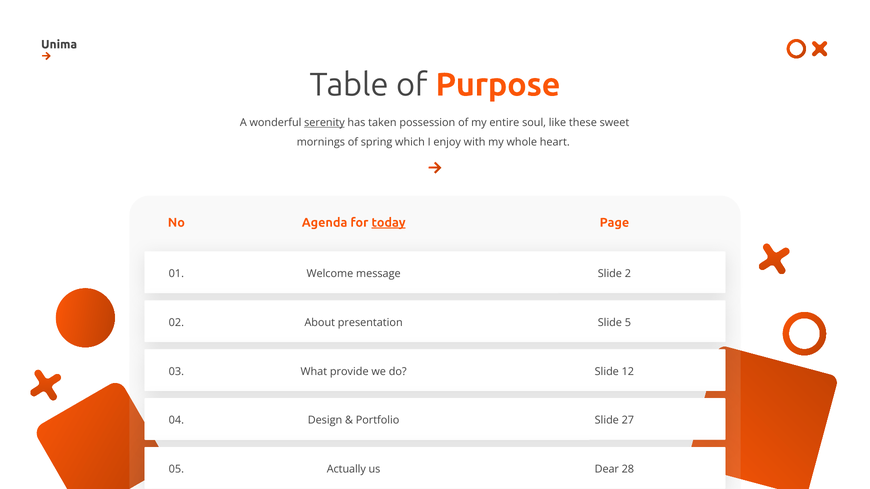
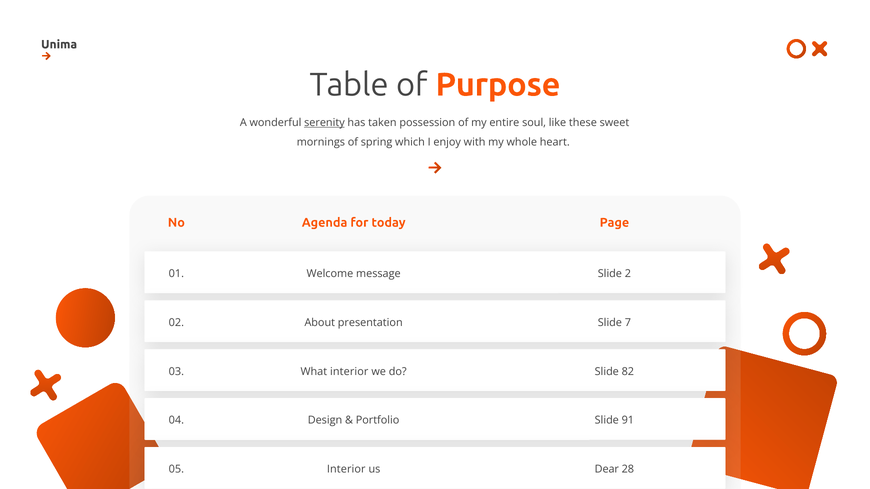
today underline: present -> none
5: 5 -> 7
What provide: provide -> interior
12: 12 -> 82
27: 27 -> 91
05 Actually: Actually -> Interior
